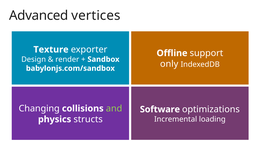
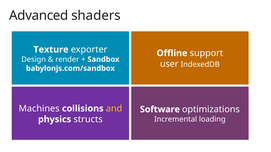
vertices: vertices -> shaders
only: only -> user
Changing: Changing -> Machines
and colour: light green -> yellow
